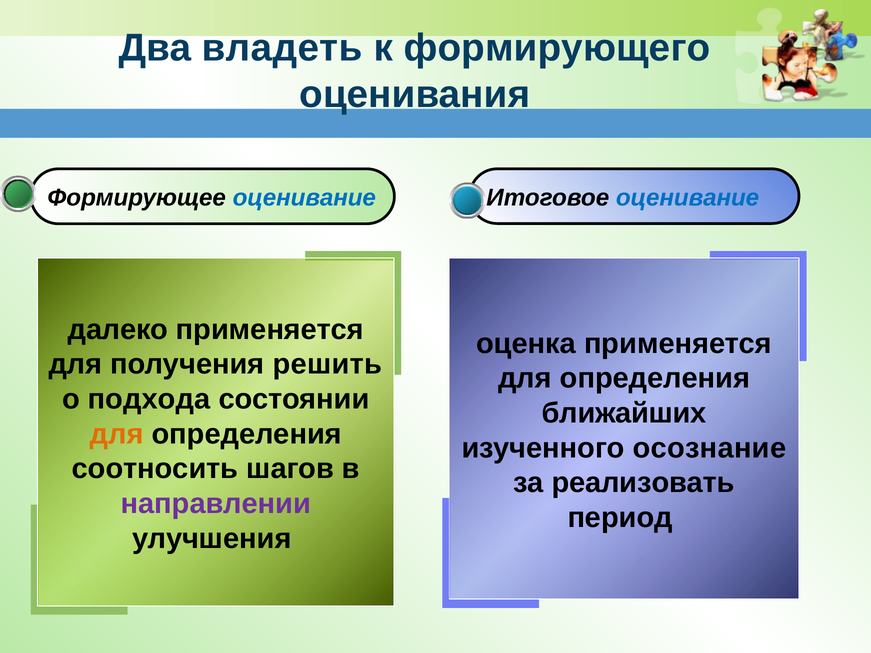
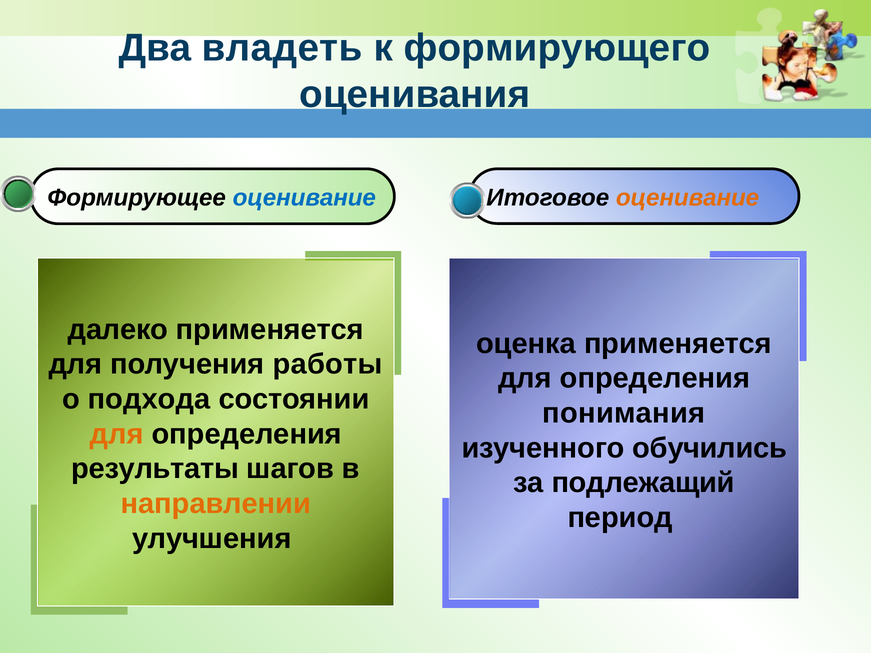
оценивание at (688, 198) colour: blue -> orange
решить: решить -> работы
ближайших: ближайших -> понимания
осознание: осознание -> обучились
соотносить: соотносить -> результаты
реализовать: реализовать -> подлежащий
направлении colour: purple -> orange
